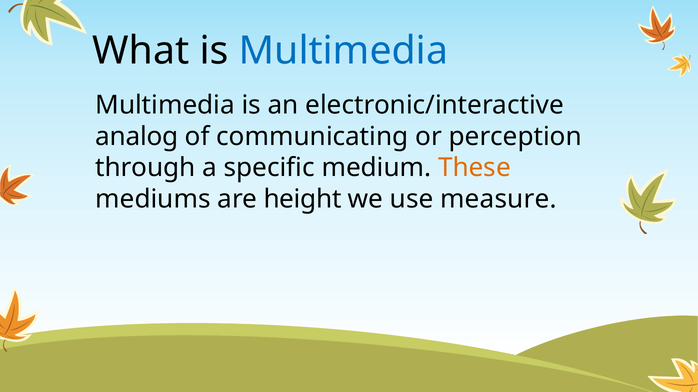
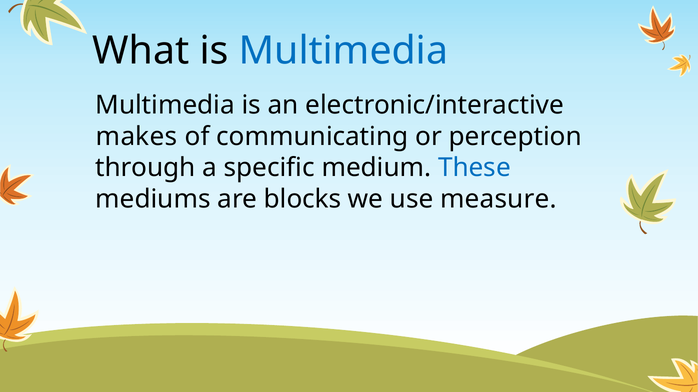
analog: analog -> makes
These colour: orange -> blue
height: height -> blocks
